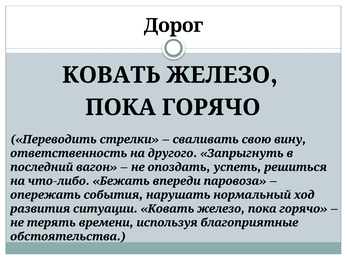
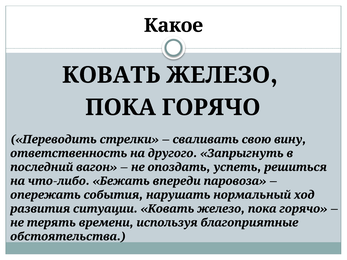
Дорог: Дорог -> Какое
